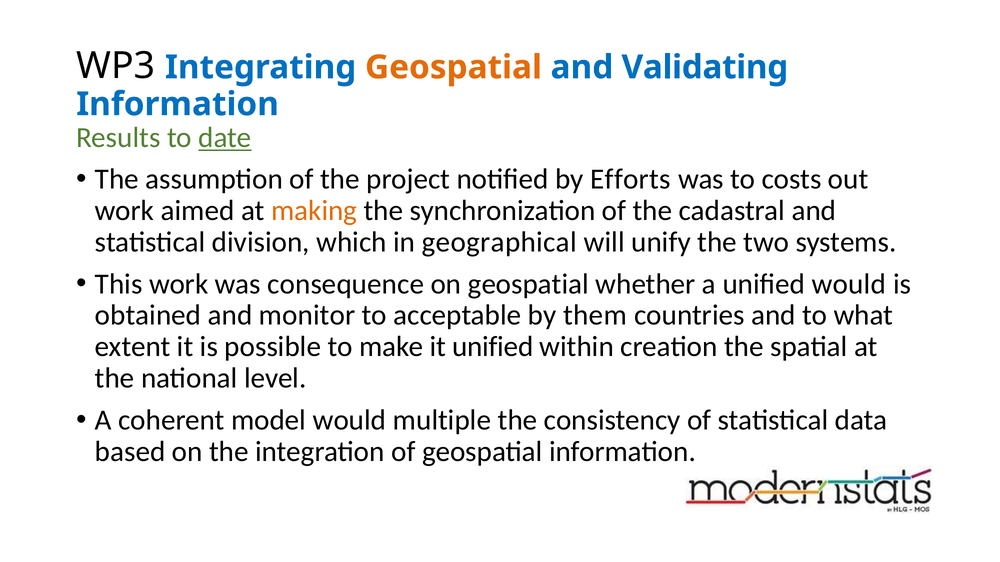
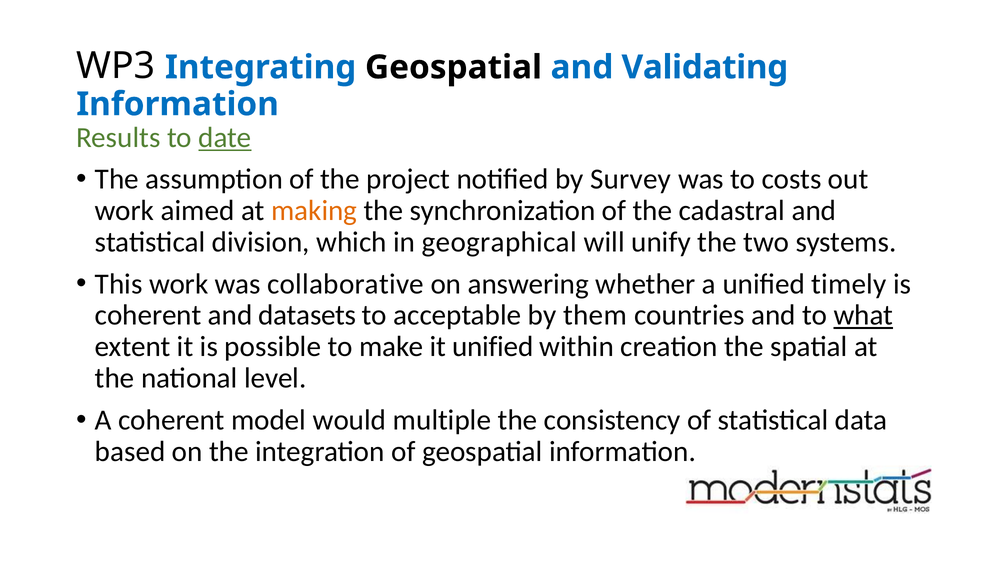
Geospatial at (453, 67) colour: orange -> black
Efforts: Efforts -> Survey
consequence: consequence -> collaborative
on geospatial: geospatial -> answering
unified would: would -> timely
obtained at (148, 316): obtained -> coherent
monitor: monitor -> datasets
what underline: none -> present
